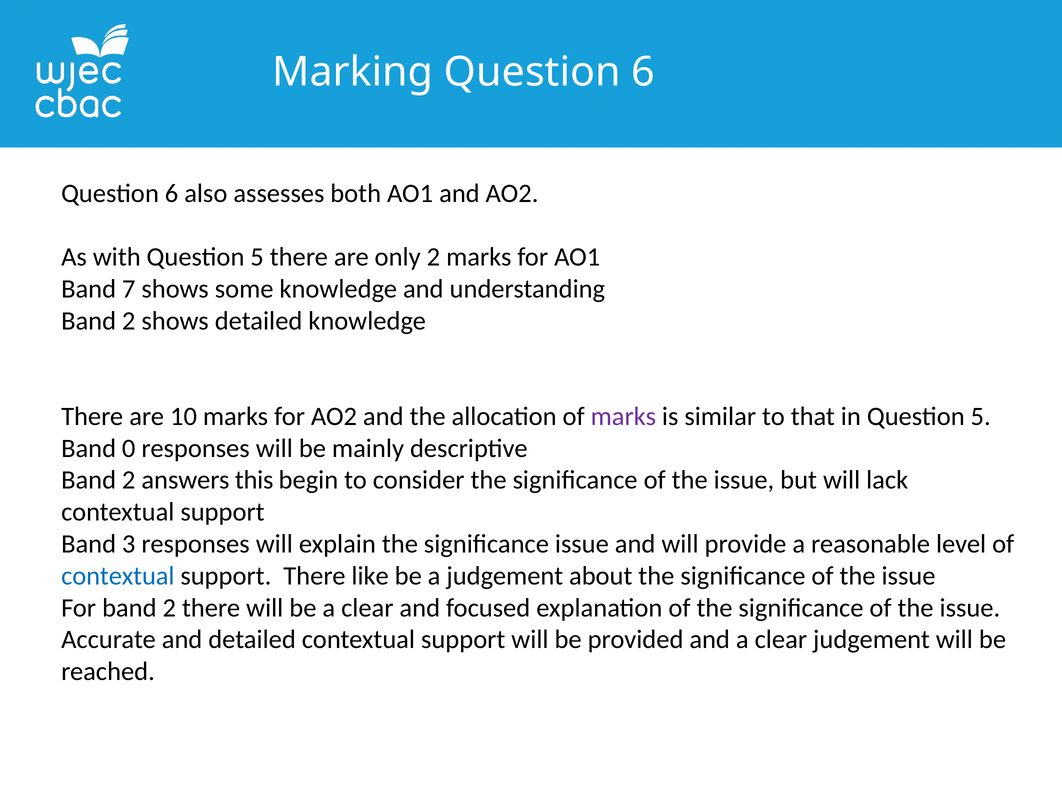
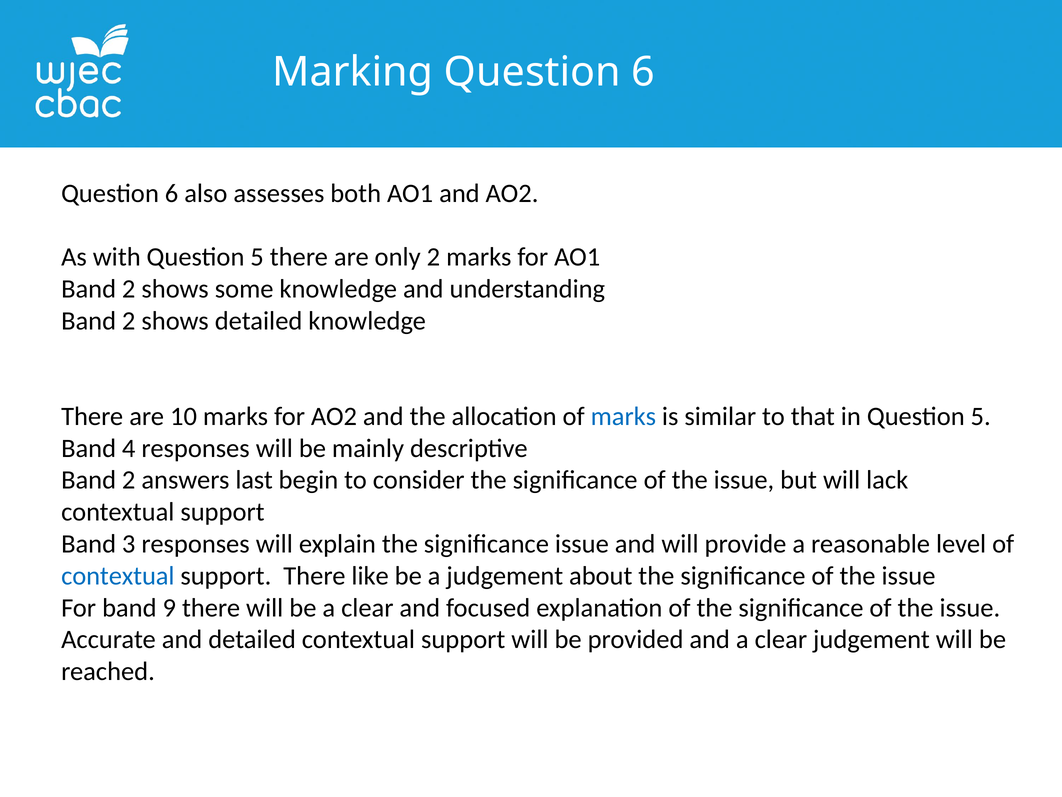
7 at (129, 289): 7 -> 2
marks at (623, 416) colour: purple -> blue
0: 0 -> 4
this: this -> last
For band 2: 2 -> 9
